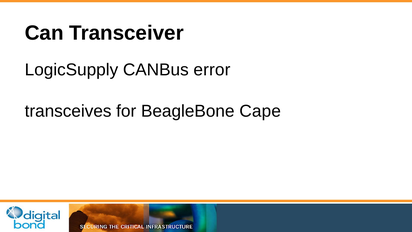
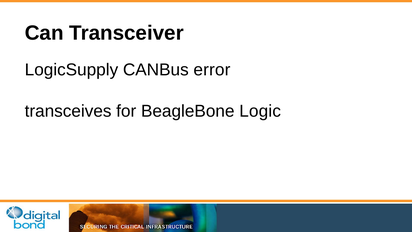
Cape: Cape -> Logic
